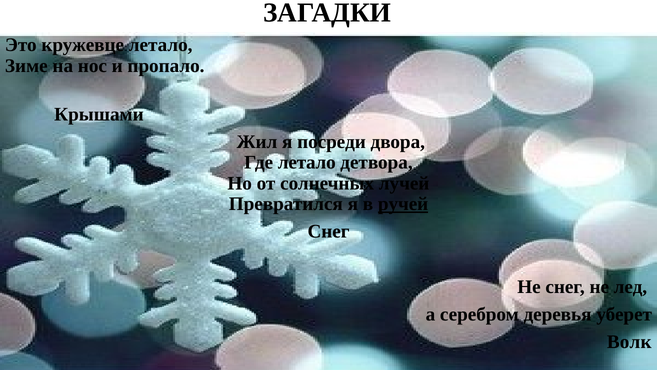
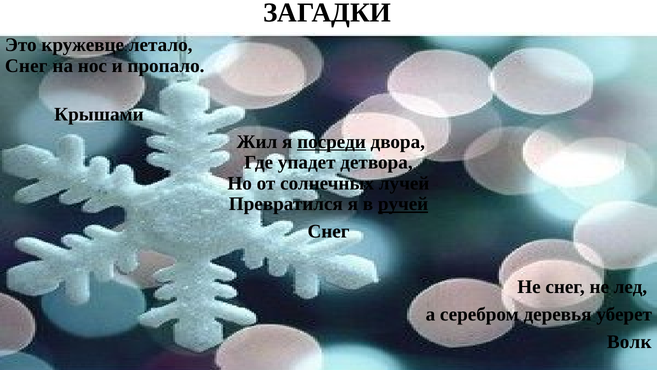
Зиме at (26, 66): Зиме -> Снег
посреди underline: none -> present
Где летало: летало -> упадет
